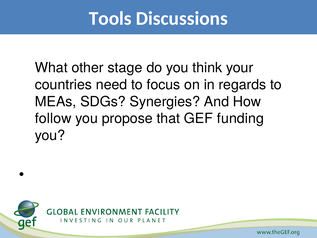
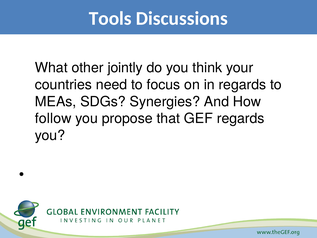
stage: stage -> jointly
GEF funding: funding -> regards
